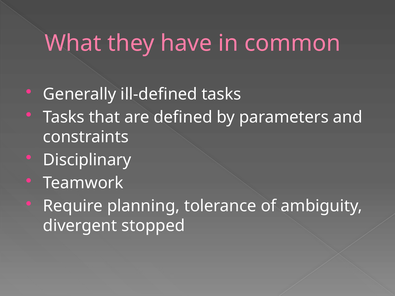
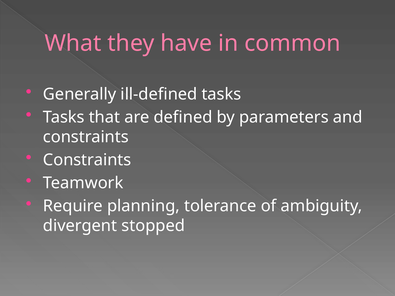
Disciplinary at (87, 160): Disciplinary -> Constraints
